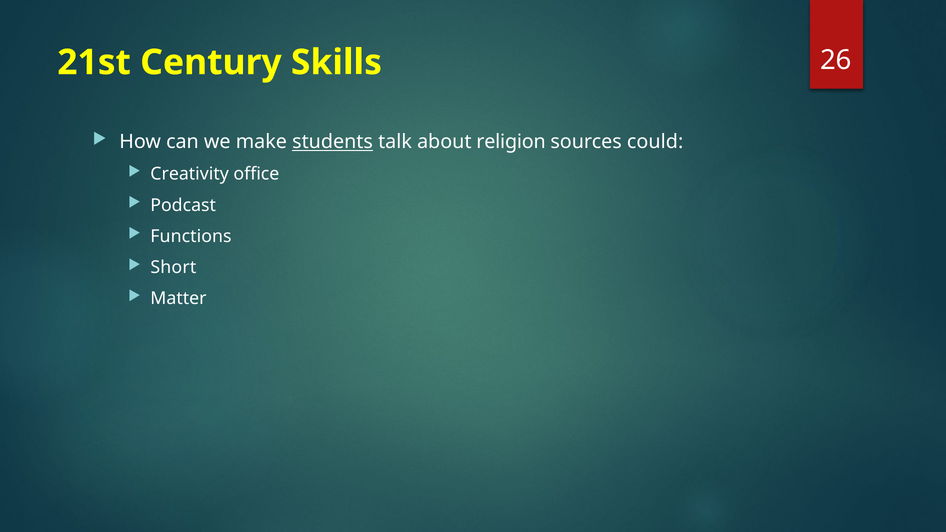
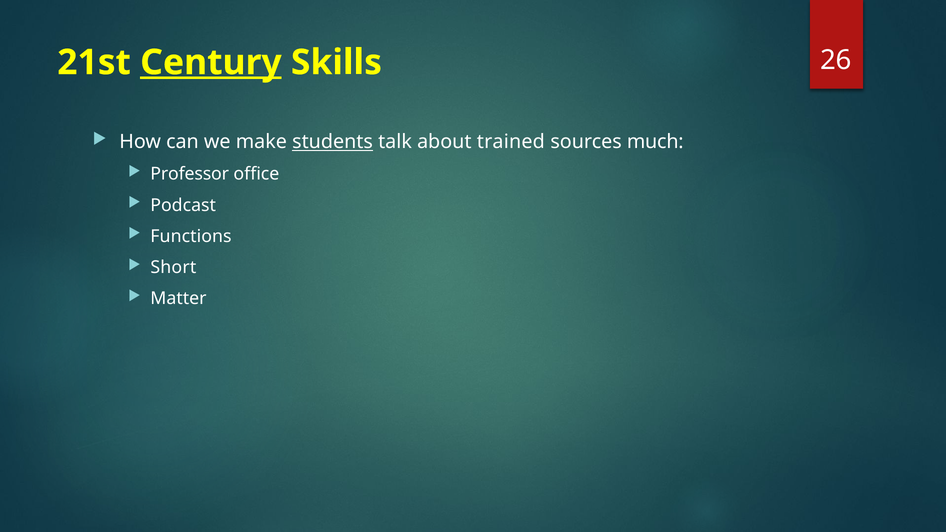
Century underline: none -> present
religion: religion -> trained
could: could -> much
Creativity: Creativity -> Professor
